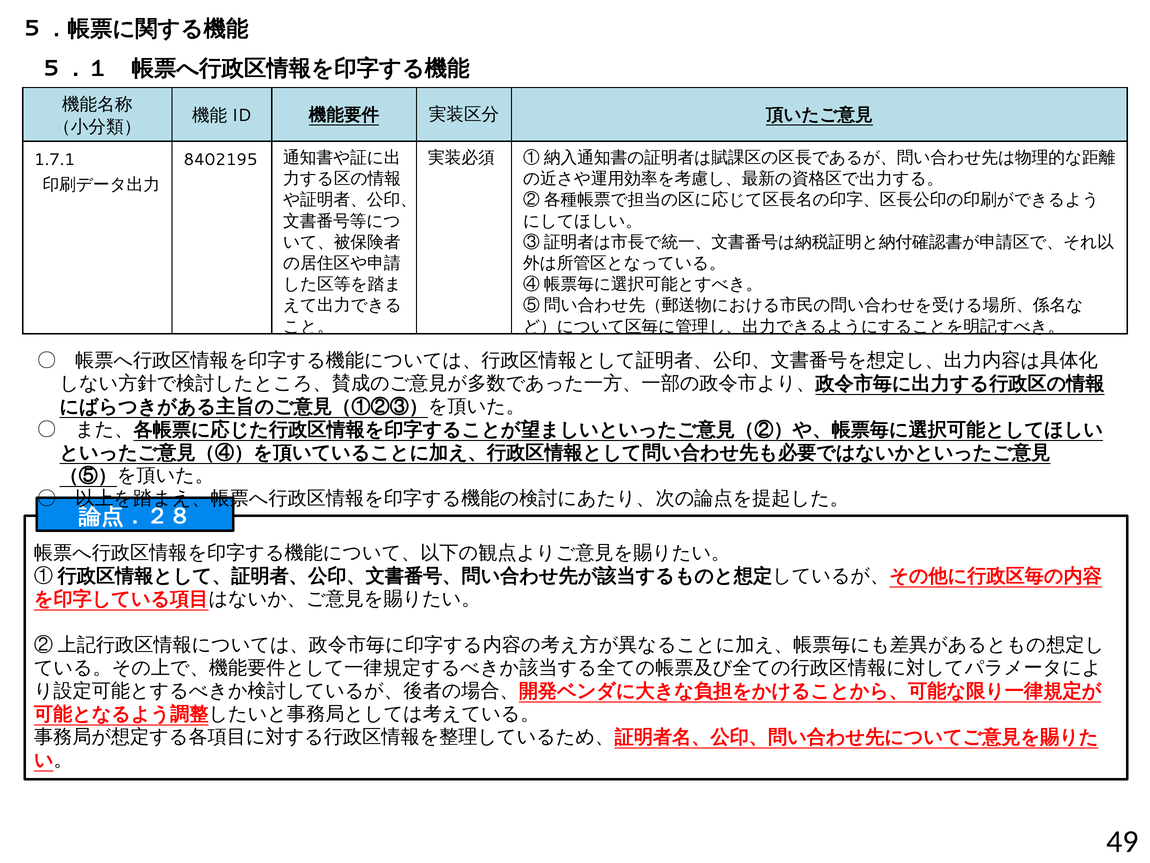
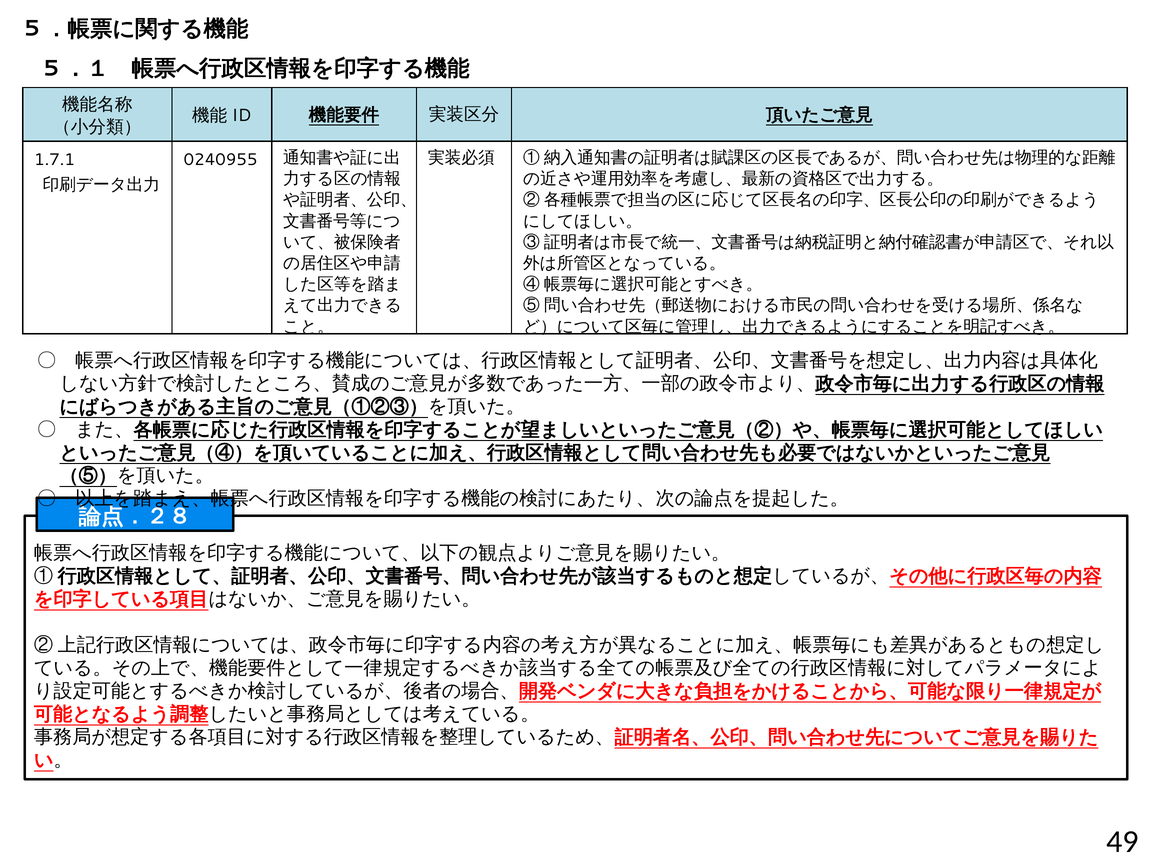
8402195: 8402195 -> 0240955
